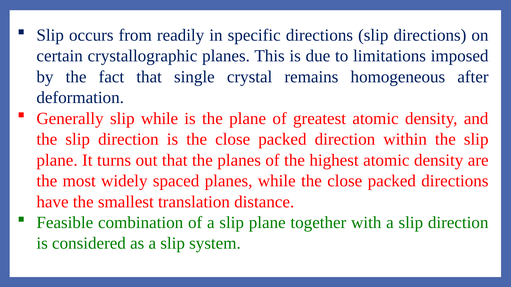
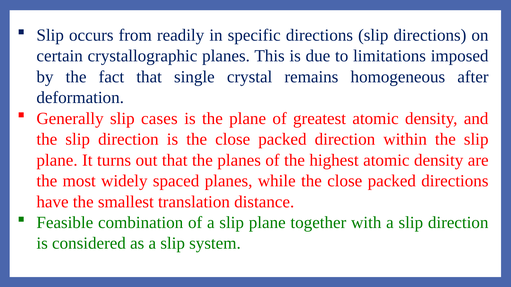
slip while: while -> cases
